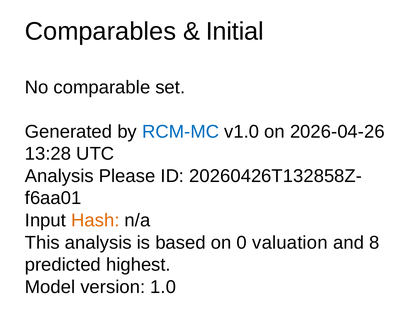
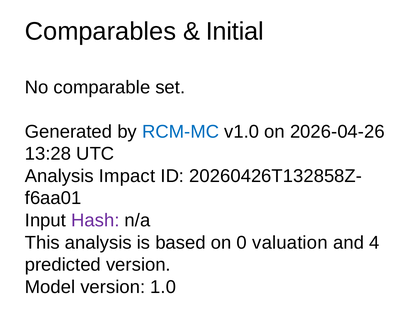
Please: Please -> Impact
Hash colour: orange -> purple
8: 8 -> 4
predicted highest: highest -> version
